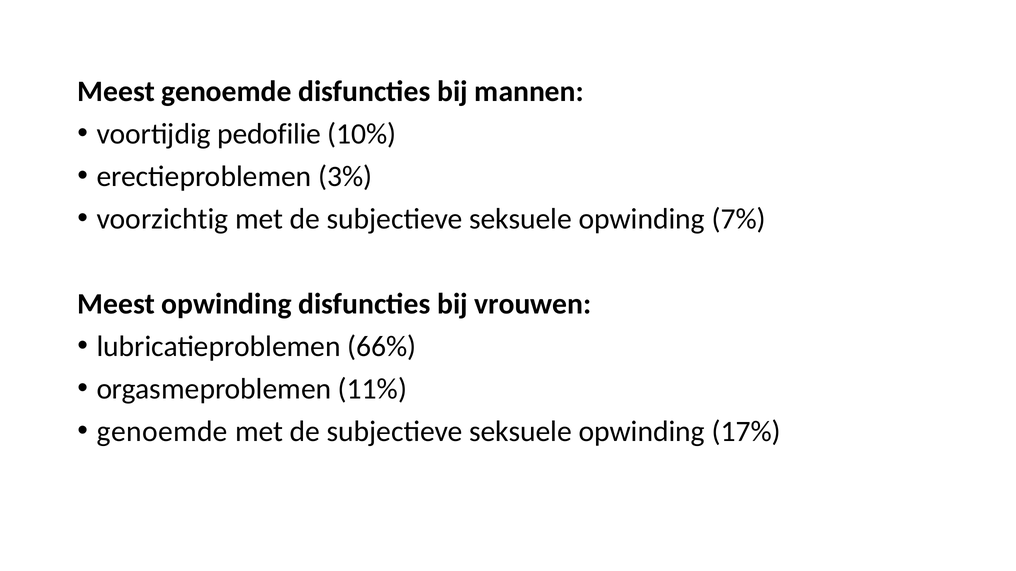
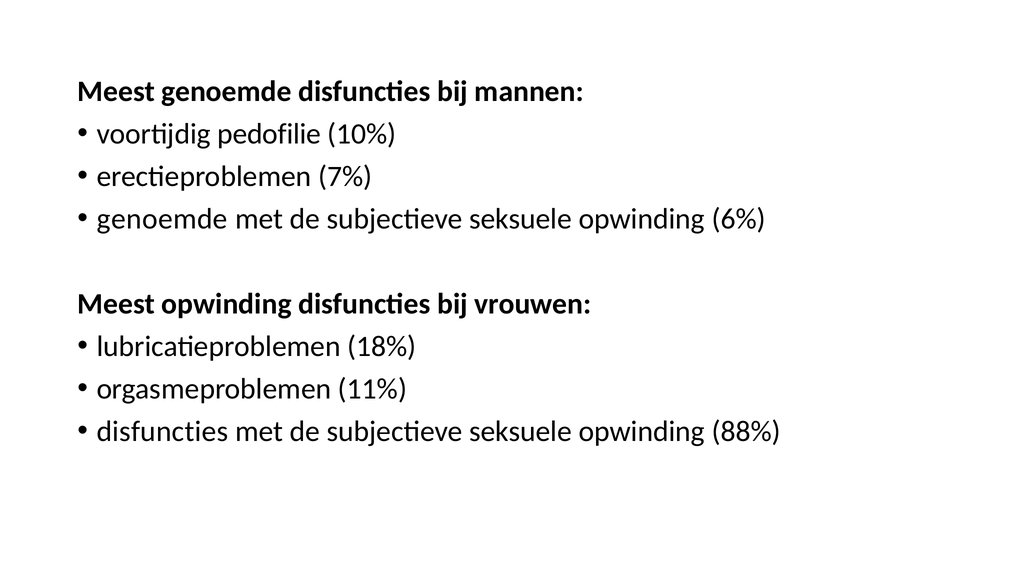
3%: 3% -> 7%
voorzichtig at (162, 219): voorzichtig -> genoemde
7%: 7% -> 6%
66%: 66% -> 18%
genoemde at (162, 432): genoemde -> disfuncties
17%: 17% -> 88%
